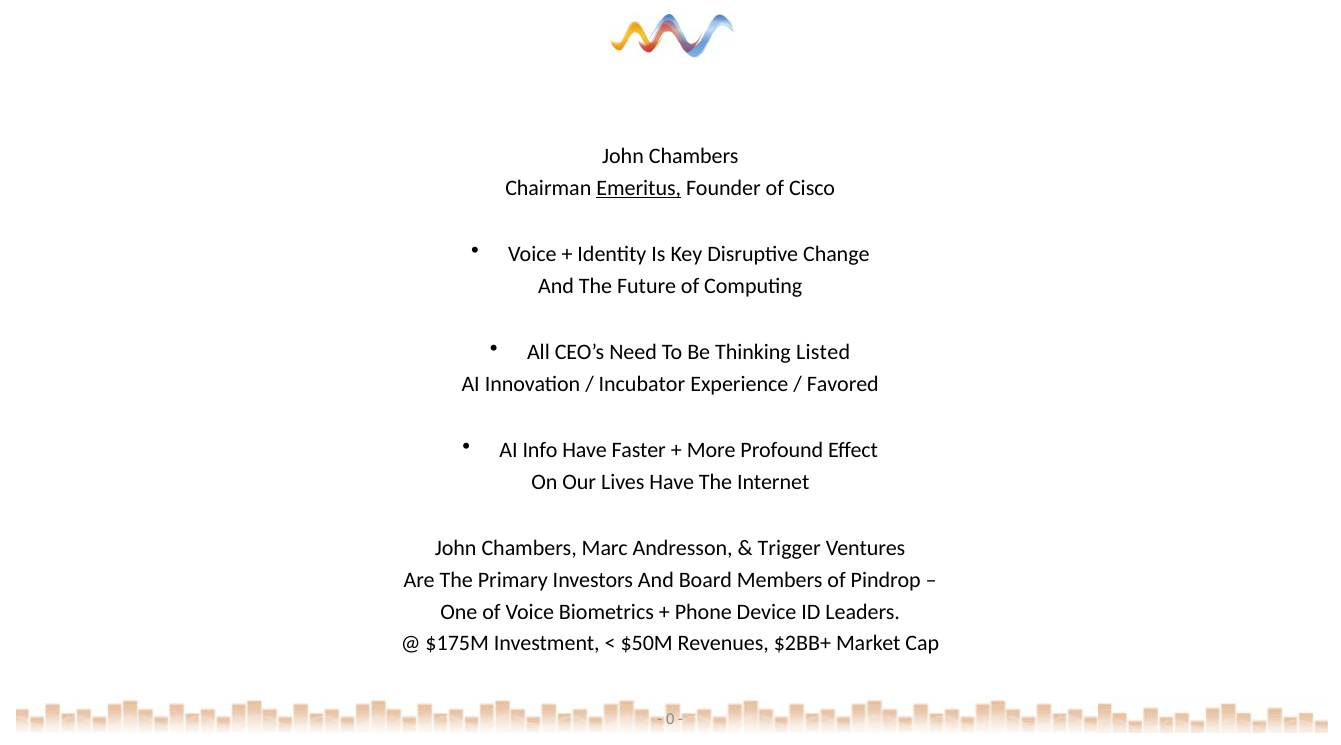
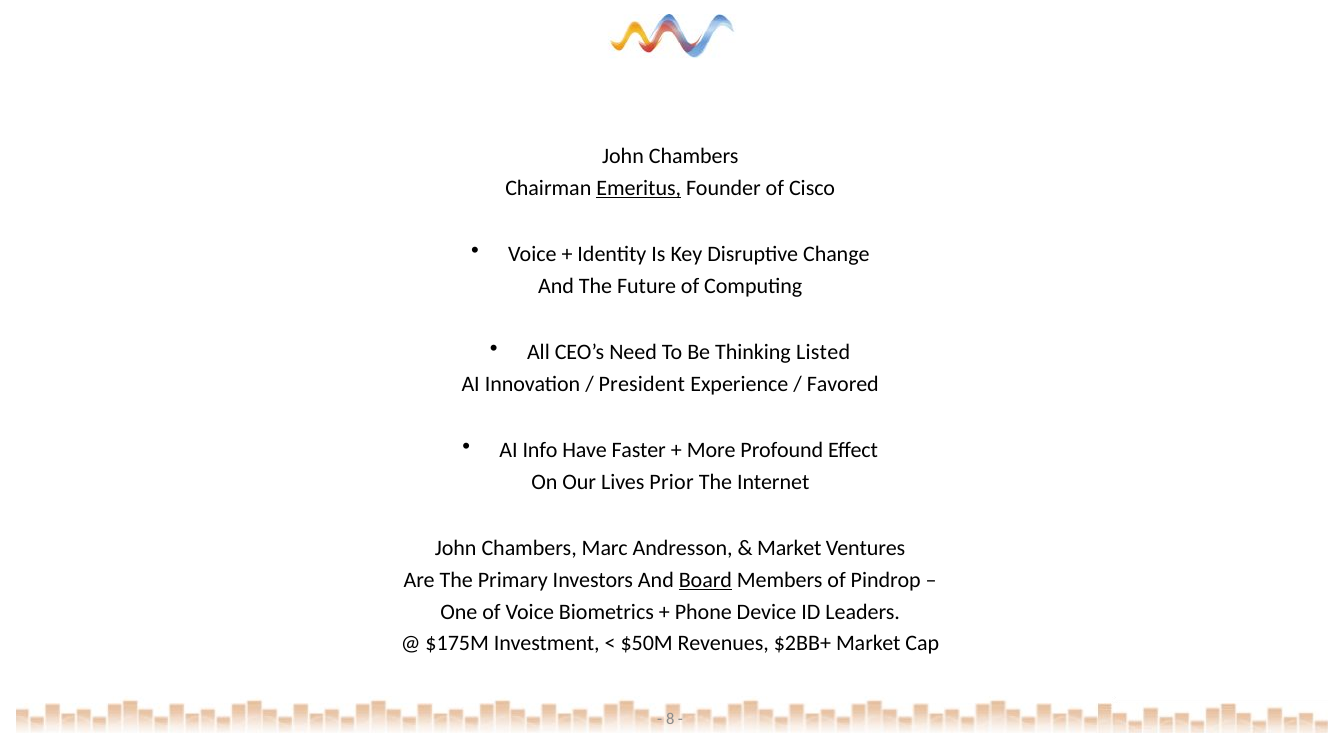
Incubator: Incubator -> President
Lives Have: Have -> Prior
Trigger at (789, 548): Trigger -> Market
Board underline: none -> present
0: 0 -> 8
